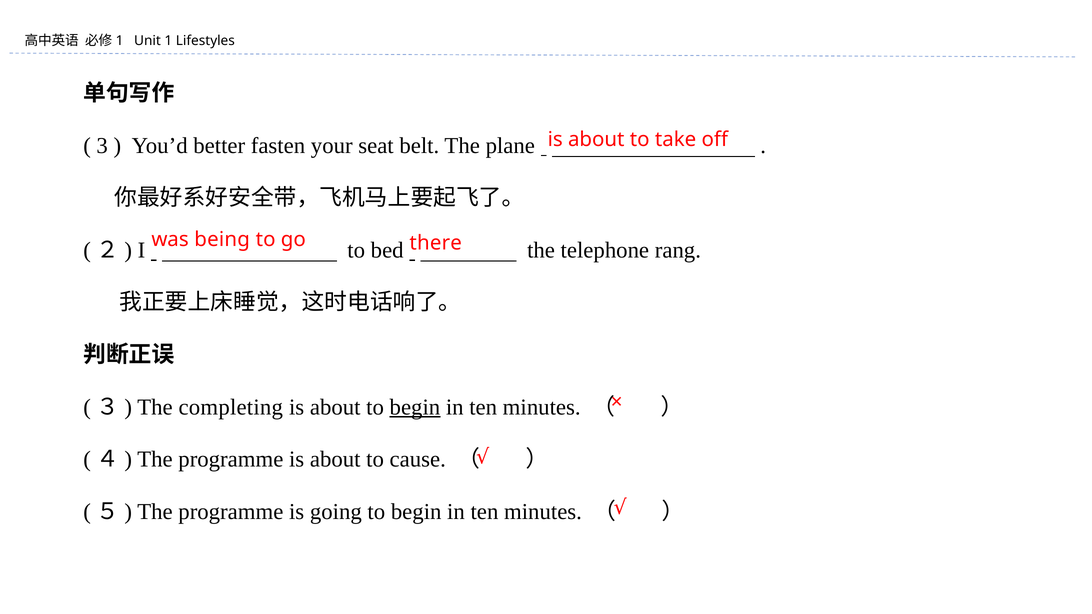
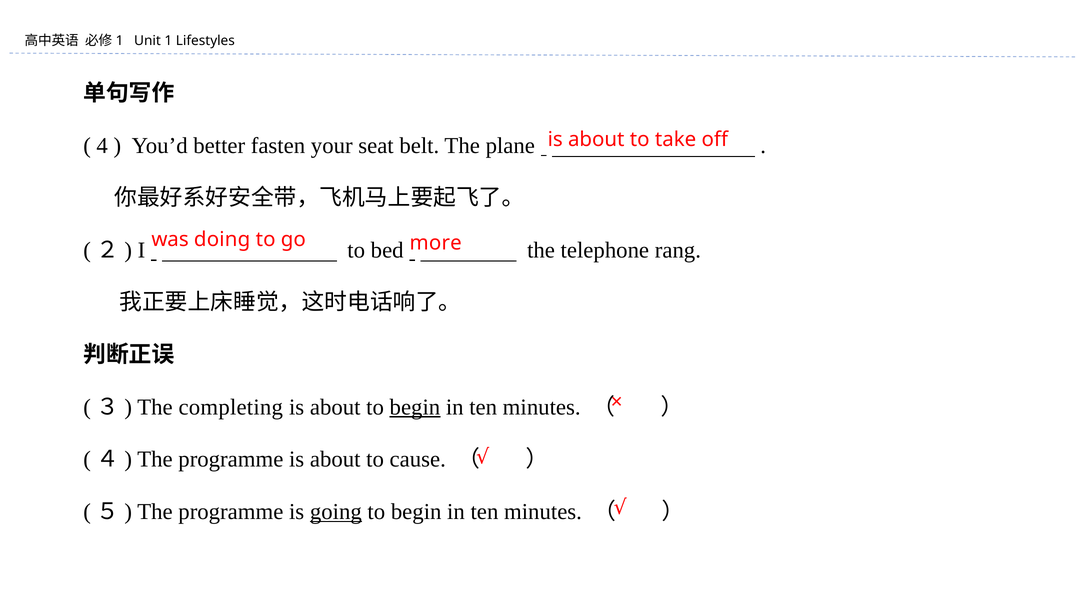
3: 3 -> 4
being: being -> doing
there: there -> more
going underline: none -> present
